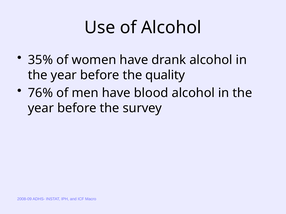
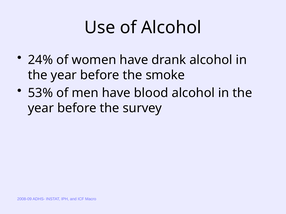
35%: 35% -> 24%
quality: quality -> smoke
76%: 76% -> 53%
